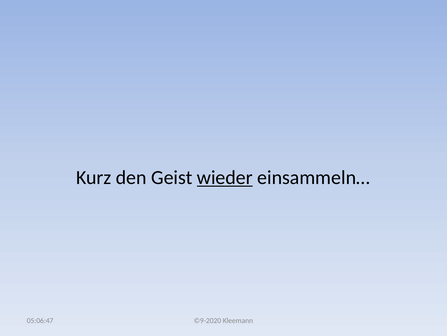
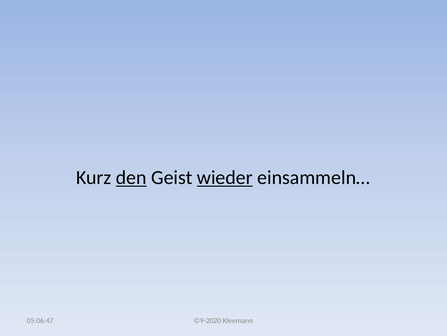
den underline: none -> present
